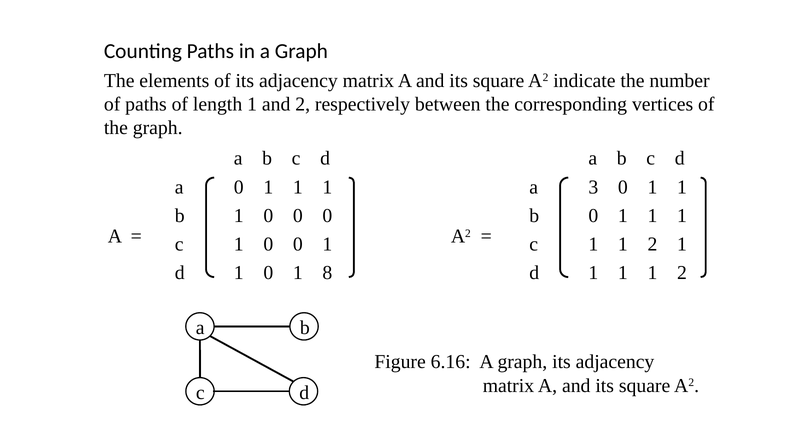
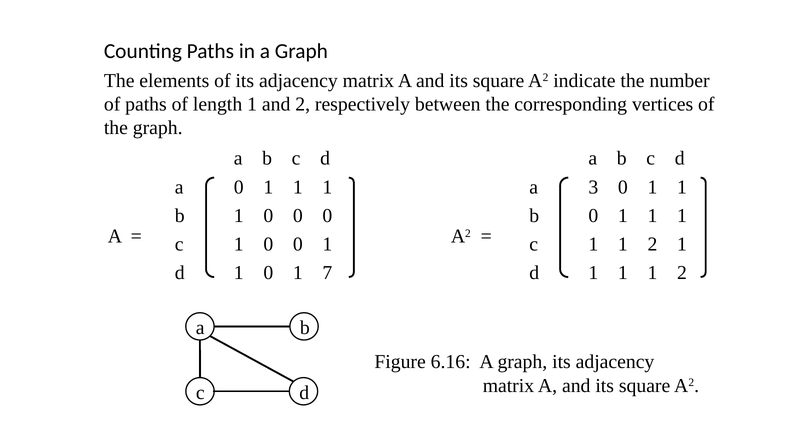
8: 8 -> 7
